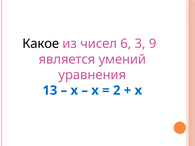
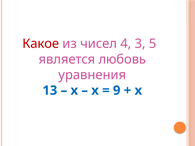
Какое colour: black -> red
6: 6 -> 4
9: 9 -> 5
умений: умений -> любовь
2: 2 -> 9
